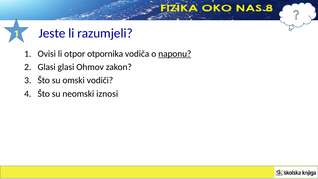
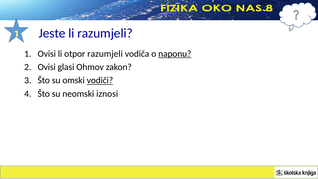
otpor otpornika: otpornika -> razumjeli
Glasi at (47, 67): Glasi -> Ovisi
vodiči underline: none -> present
